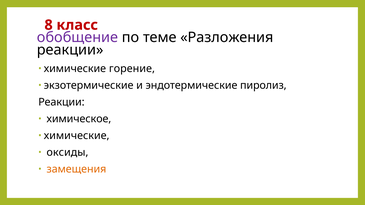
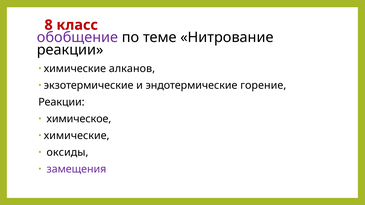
Разложения: Разложения -> Нитрование
горение: горение -> алканов
пиролиз: пиролиз -> горение
замещения colour: orange -> purple
